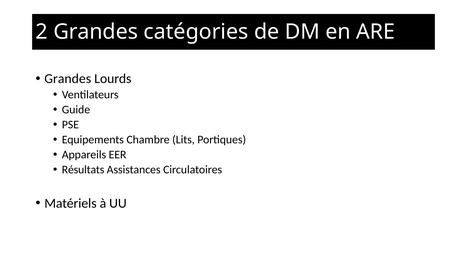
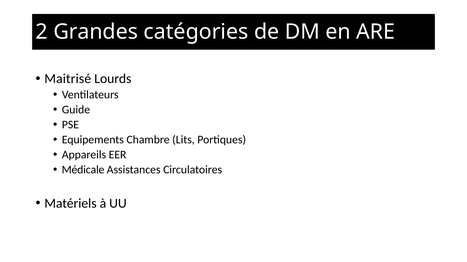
Grandes at (68, 79): Grandes -> Maitrisé
Résultats: Résultats -> Médicale
